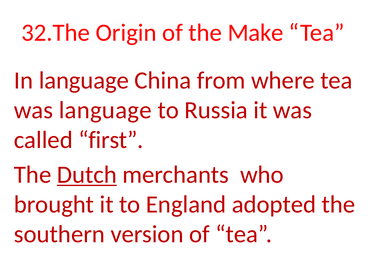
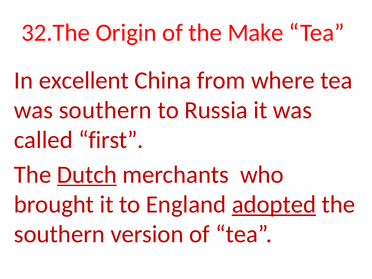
In language: language -> excellent
was language: language -> southern
adopted underline: none -> present
